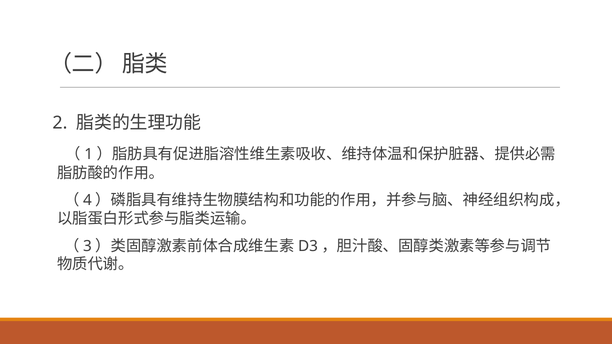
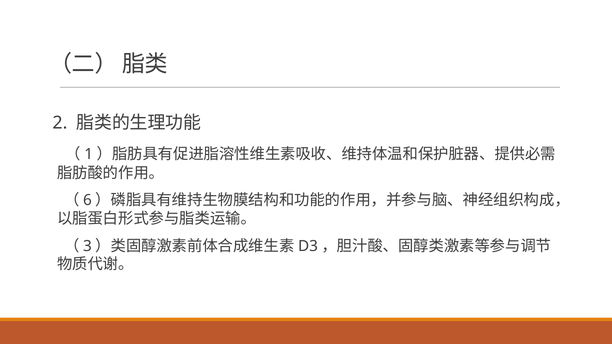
4: 4 -> 6
